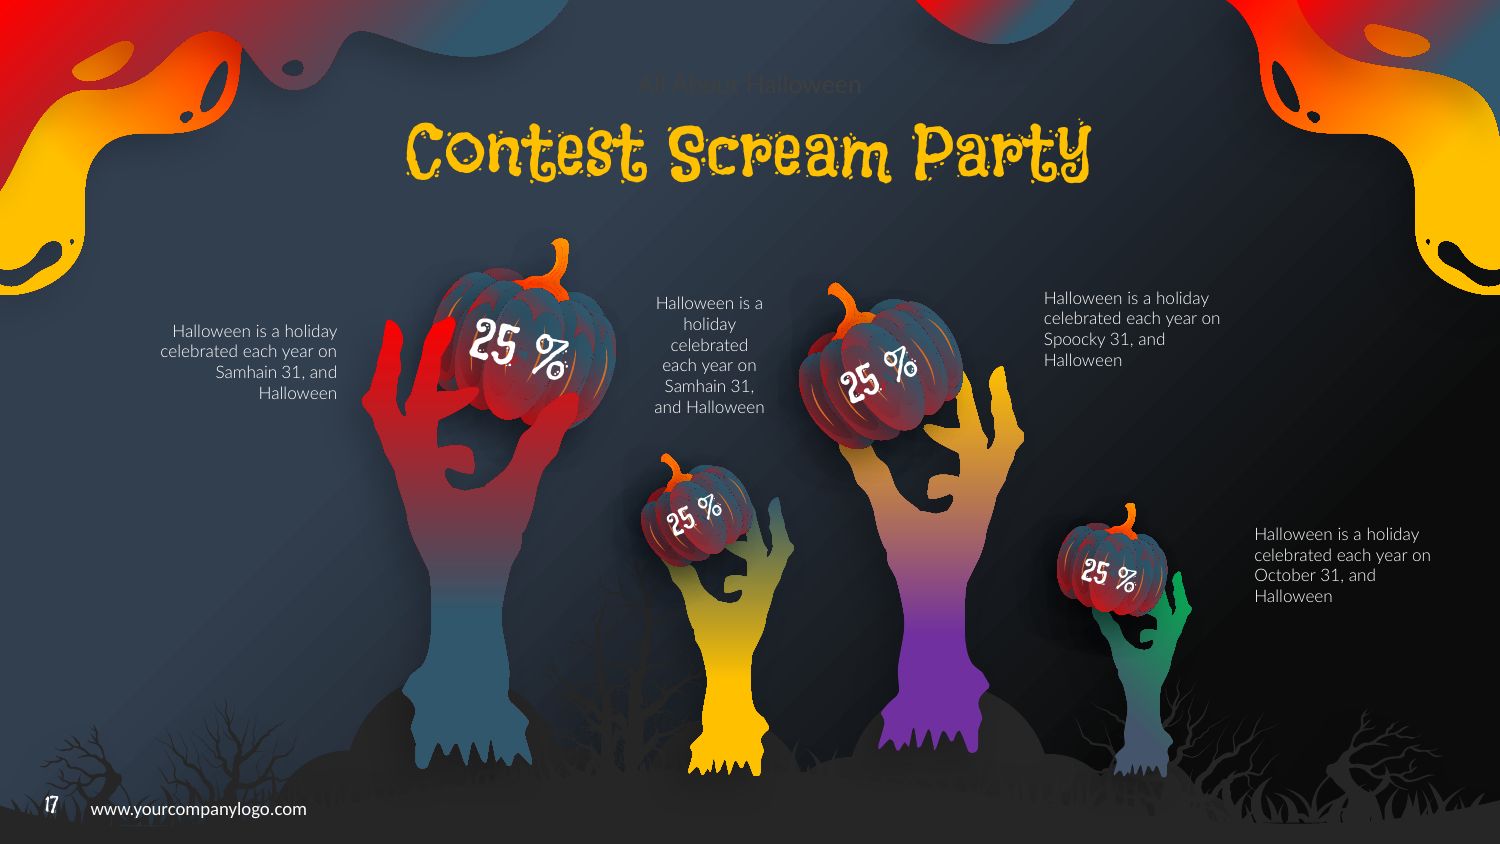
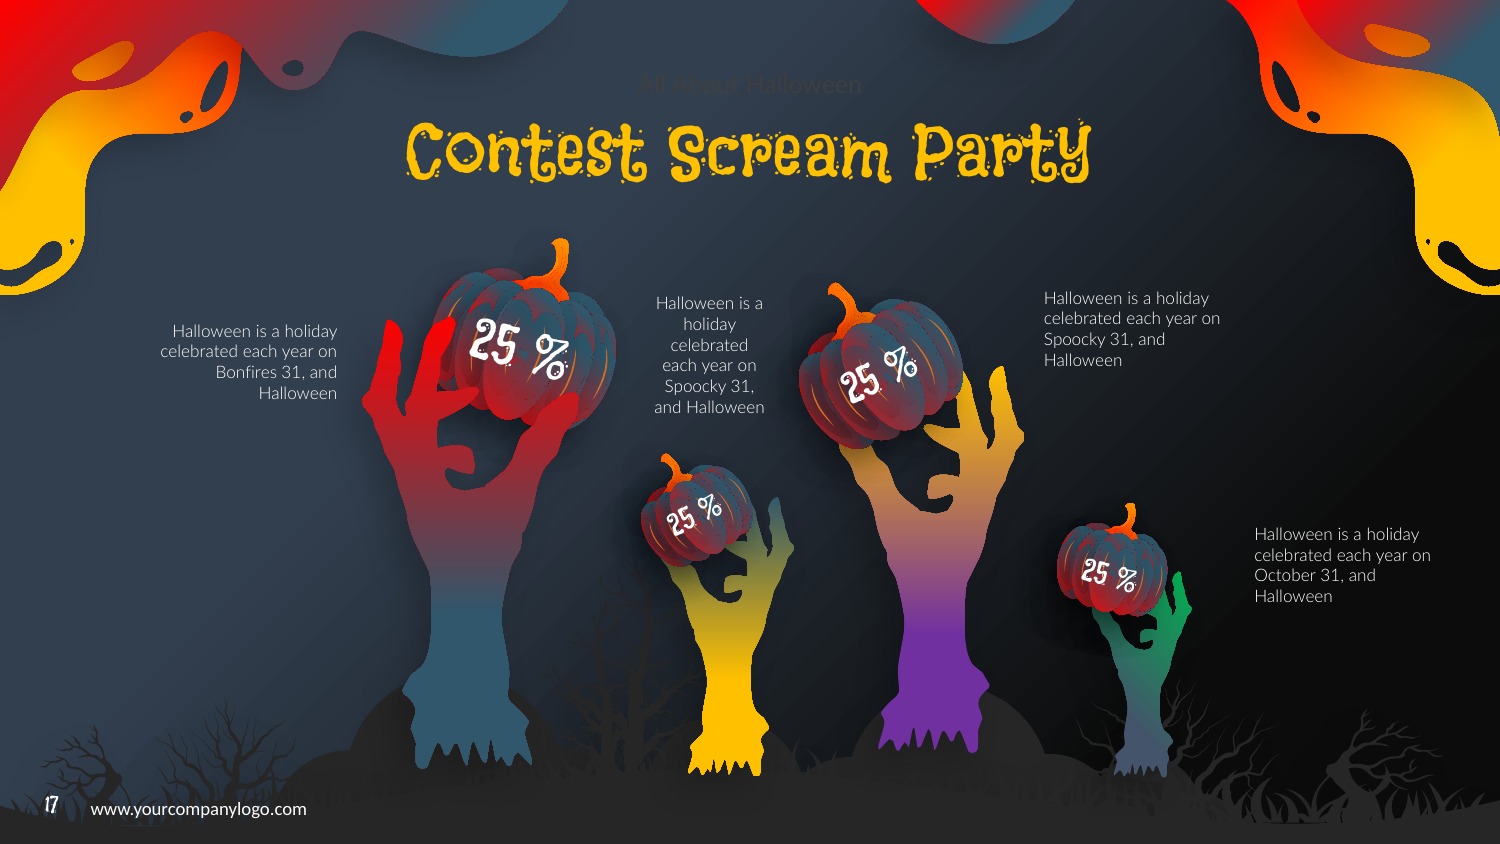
Samhain at (246, 373): Samhain -> Bonfires
Samhain at (696, 387): Samhain -> Spoocky
